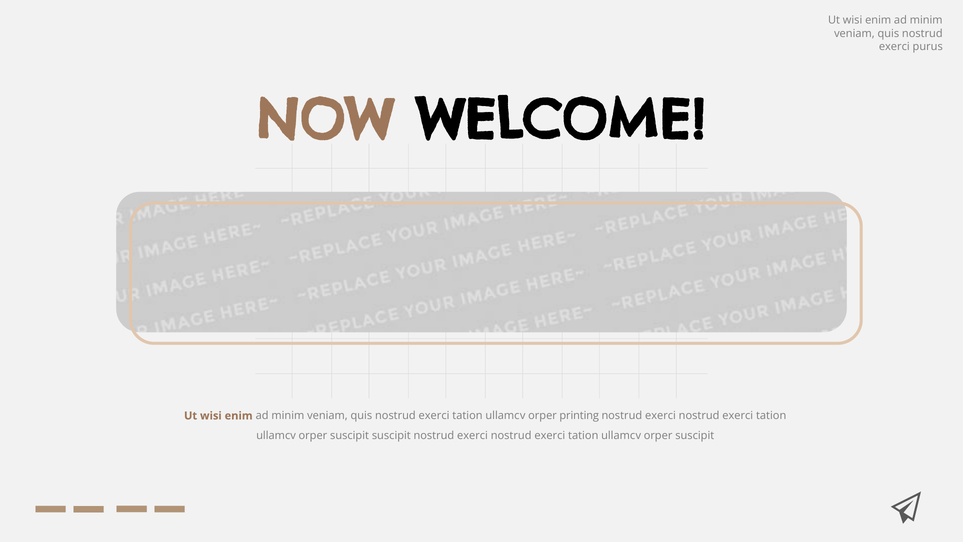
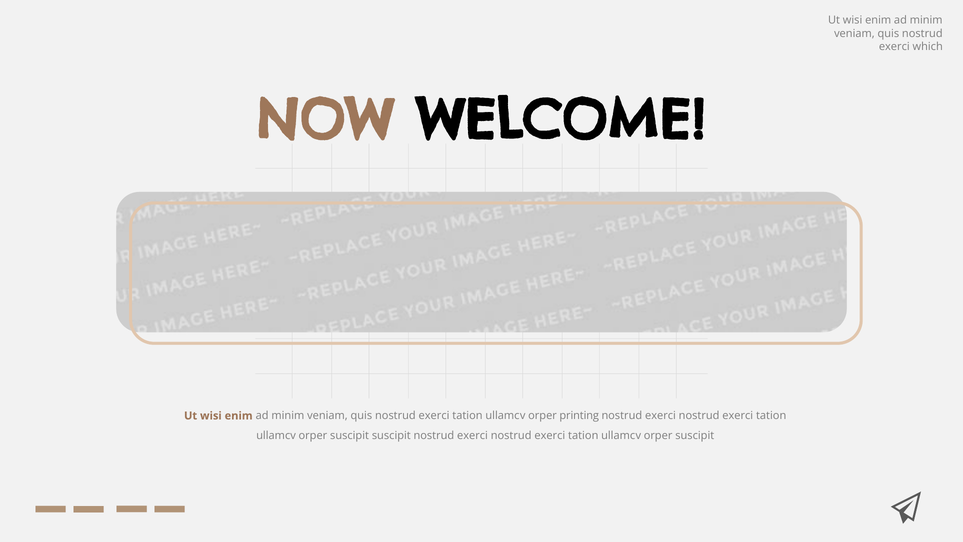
purus: purus -> which
